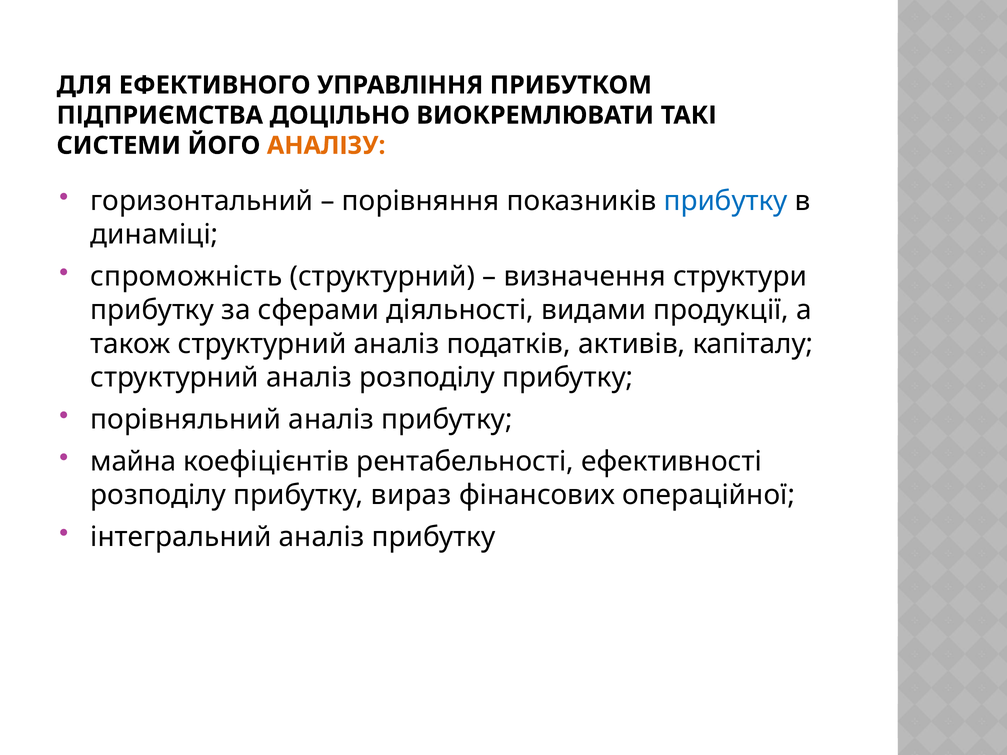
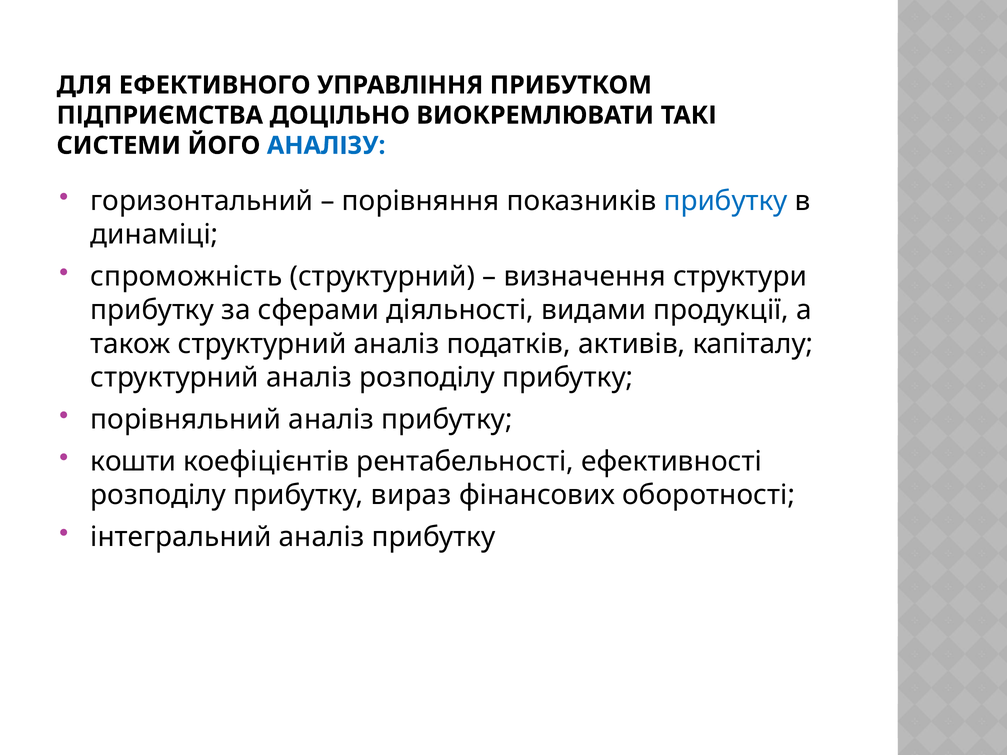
АНАЛІЗУ colour: orange -> blue
майна: майна -> кошти
операційної: операційної -> оборотності
